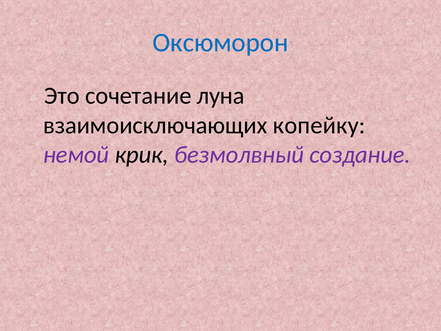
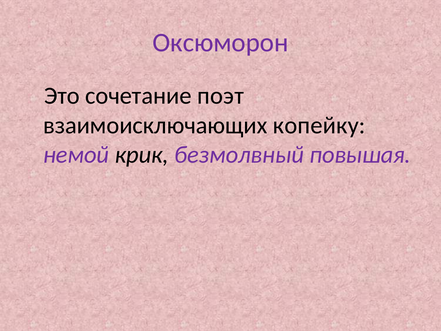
Оксюморон colour: blue -> purple
луна: луна -> поэт
создание: создание -> повышая
